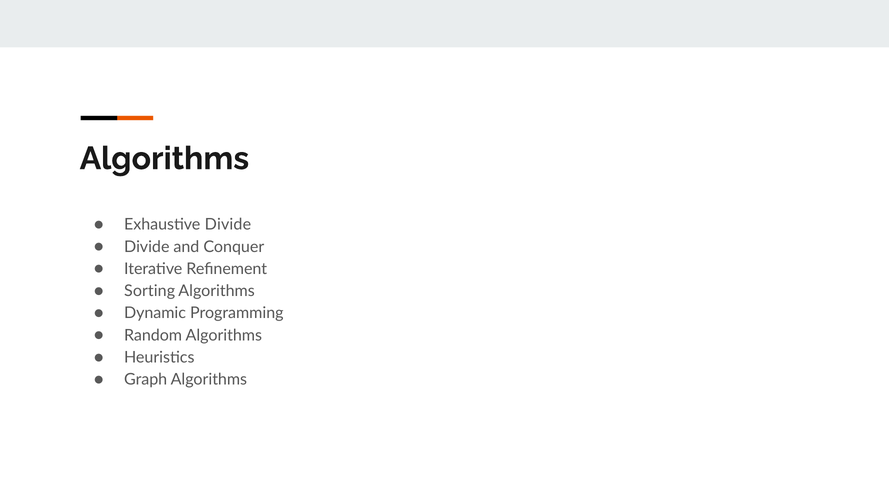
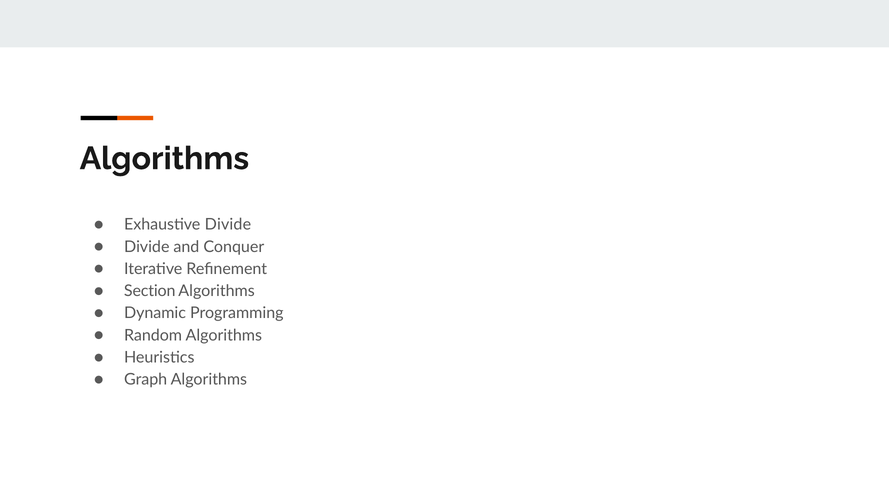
Sorting: Sorting -> Section
